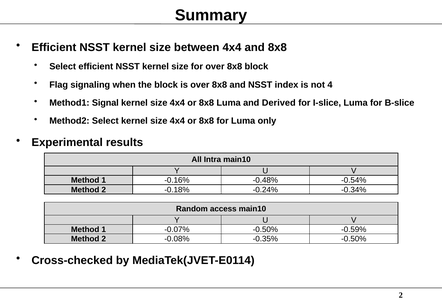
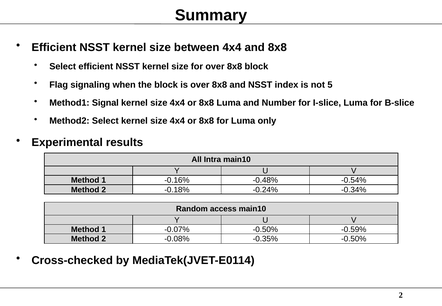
4: 4 -> 5
Derived: Derived -> Number
